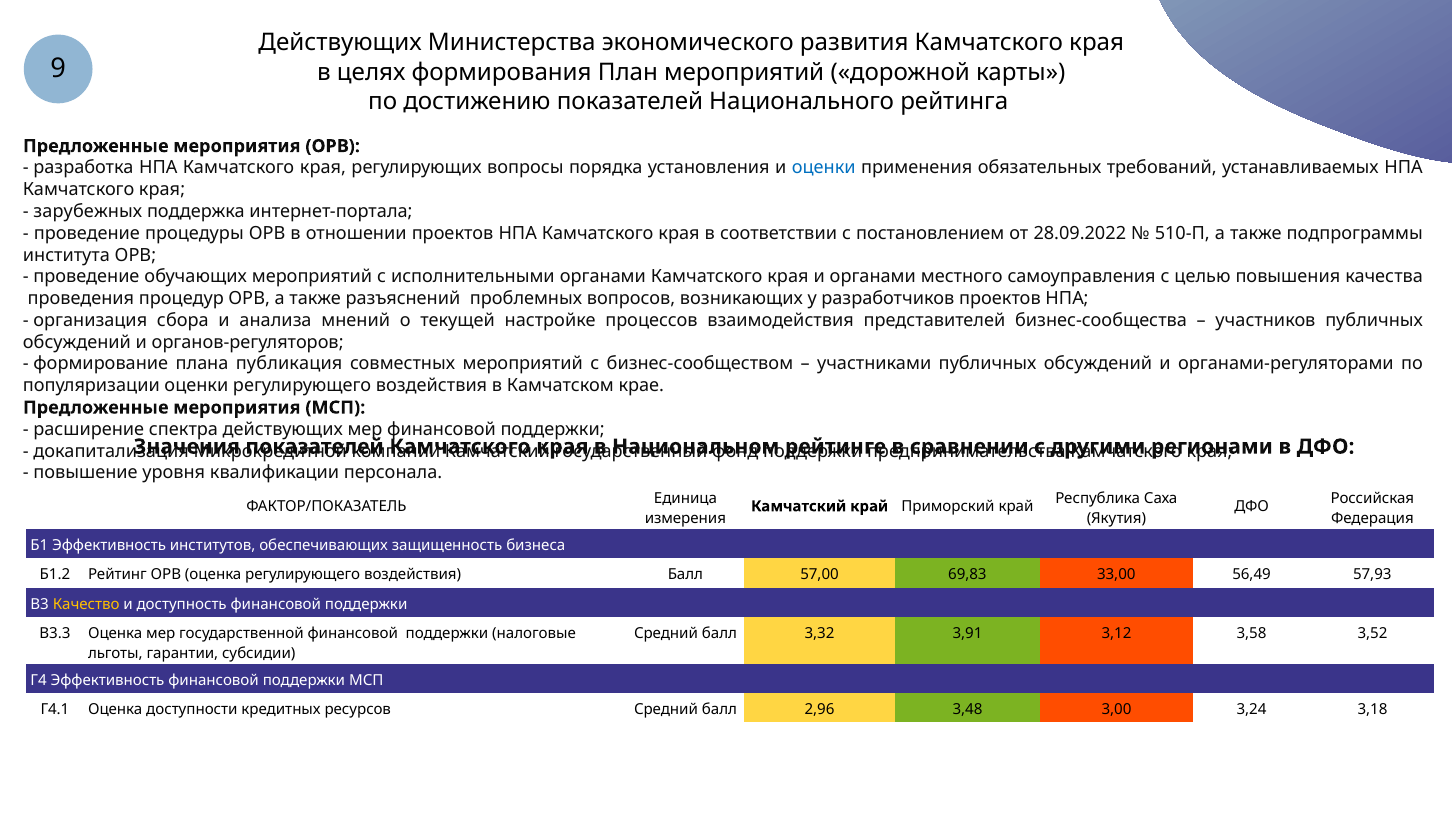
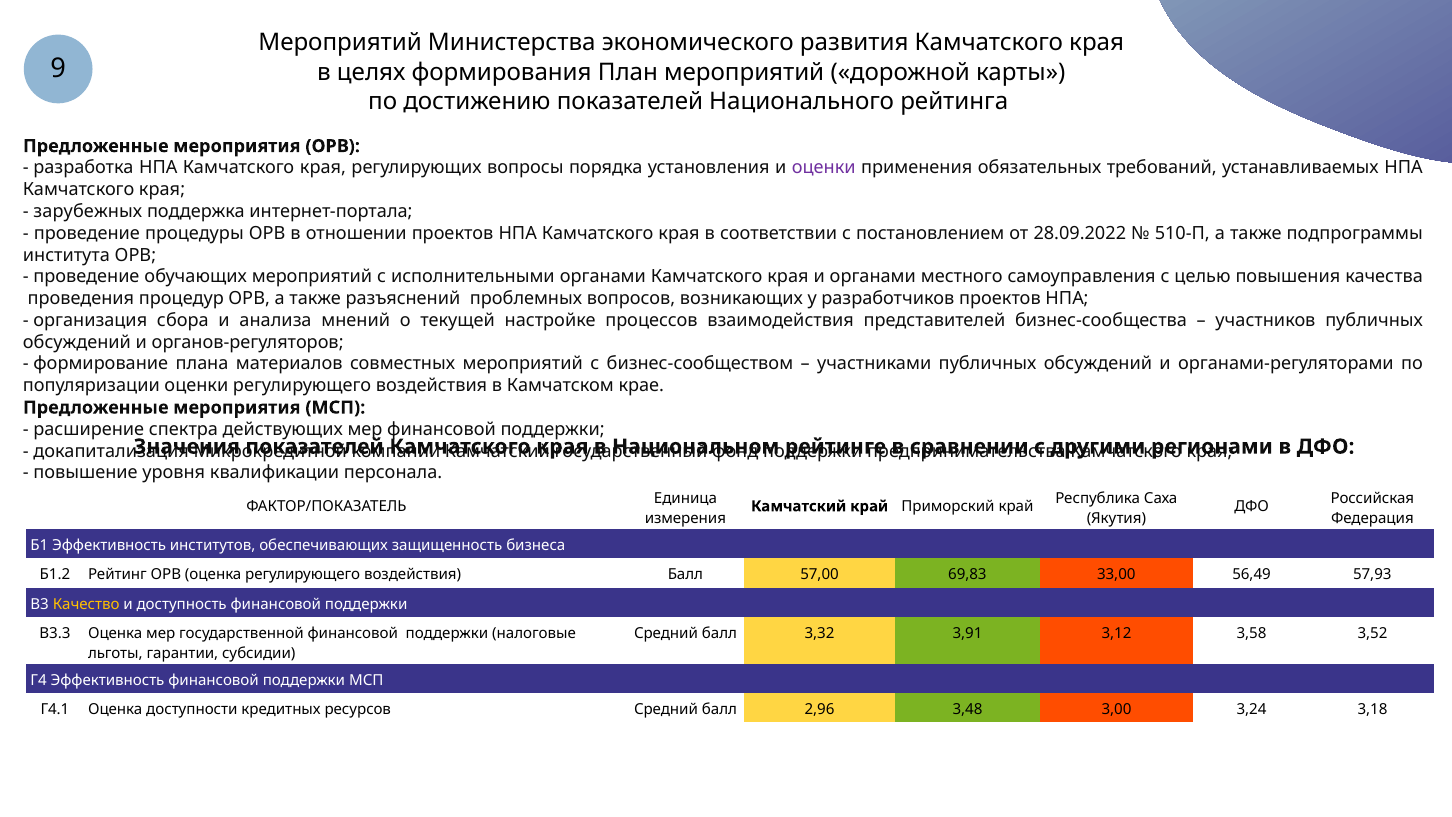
Действующих at (340, 43): Действующих -> Мероприятий
оценки at (824, 168) colour: blue -> purple
публикация: публикация -> материалов
